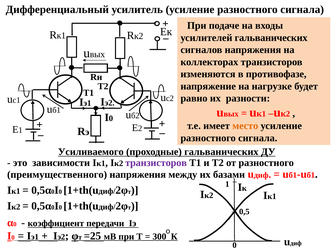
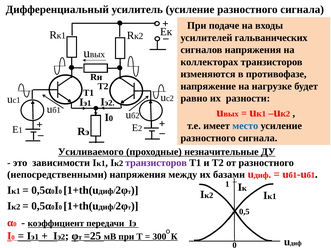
место colour: orange -> blue
проходные гальванических: гальванических -> незначительные
преимущественного: преимущественного -> непосредственными
